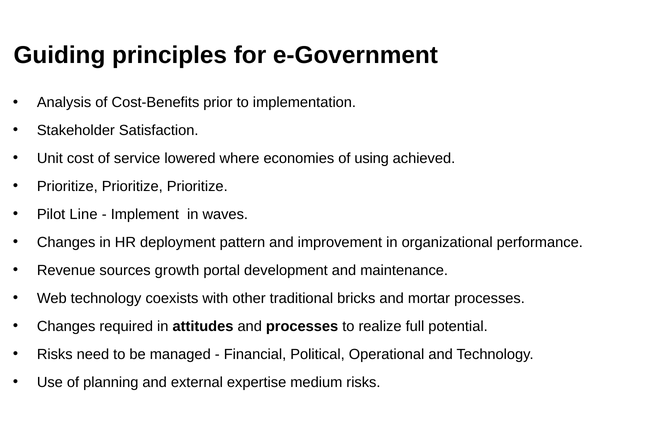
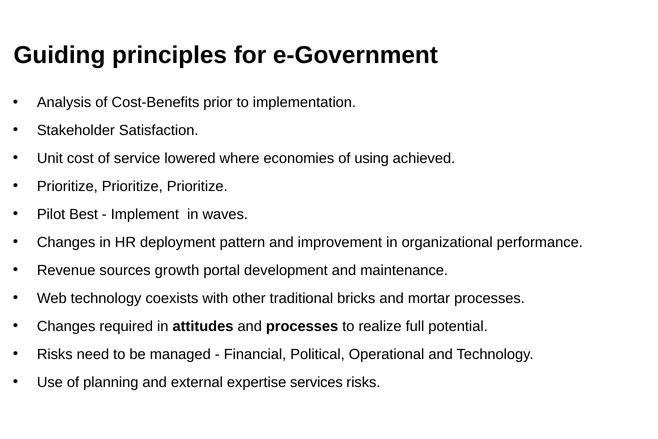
Line: Line -> Best
medium: medium -> services
